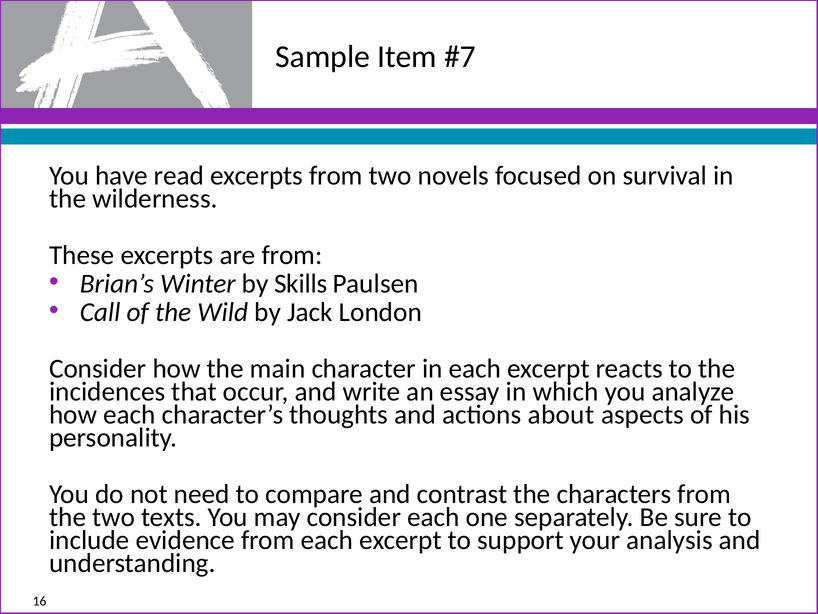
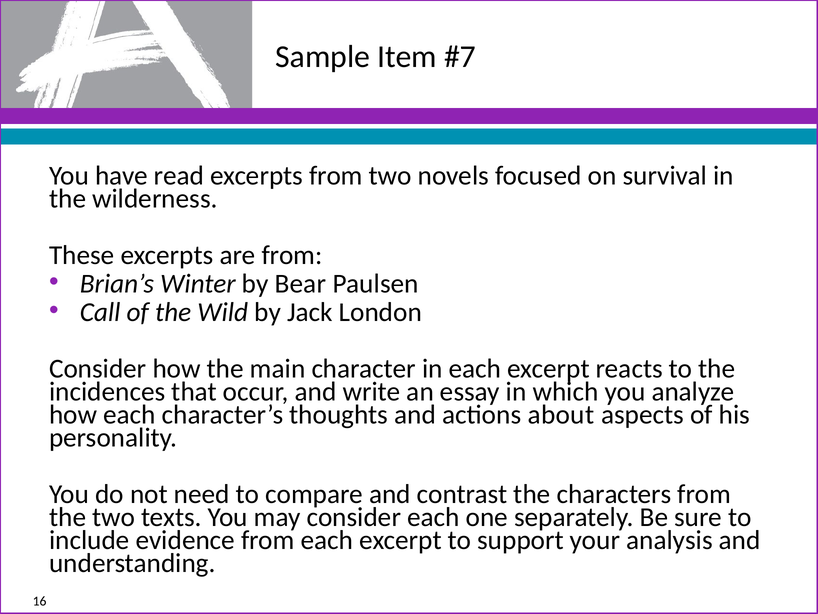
Skills: Skills -> Bear
